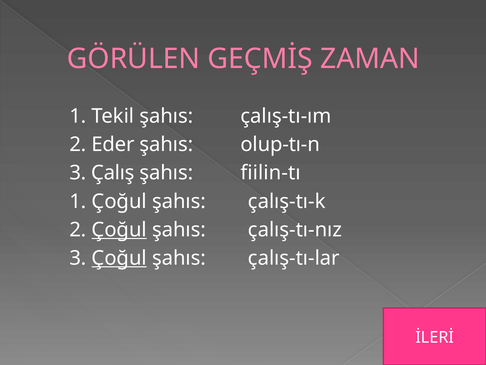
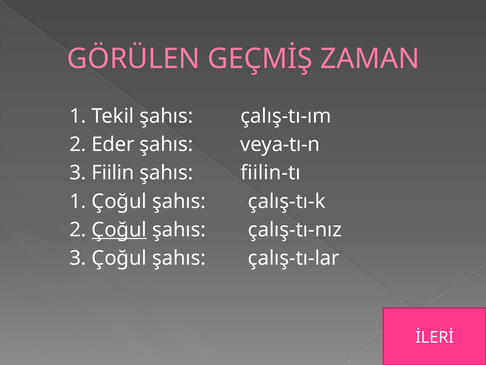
olup-tı-n: olup-tı-n -> veya-tı-n
Çalış: Çalış -> Fiilin
Çoğul at (119, 258) underline: present -> none
